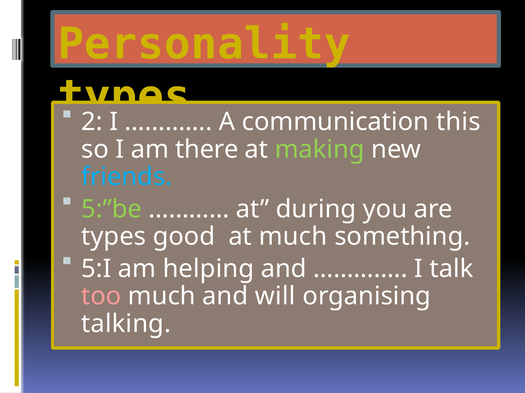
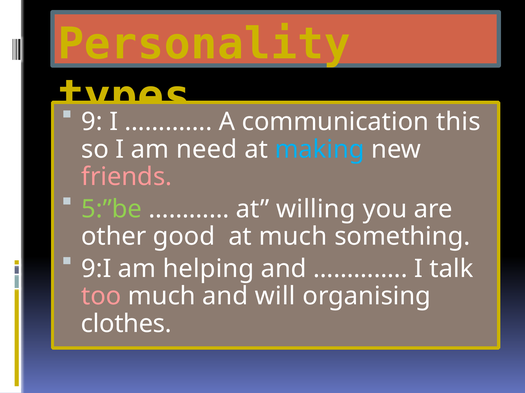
2: 2 -> 9
there: there -> need
making colour: light green -> light blue
friends colour: light blue -> pink
during: during -> willing
types at (114, 237): types -> other
5:I: 5:I -> 9:I
talking: talking -> clothes
